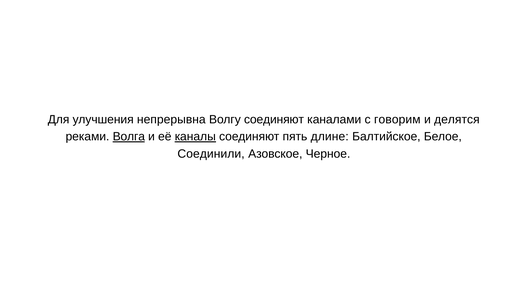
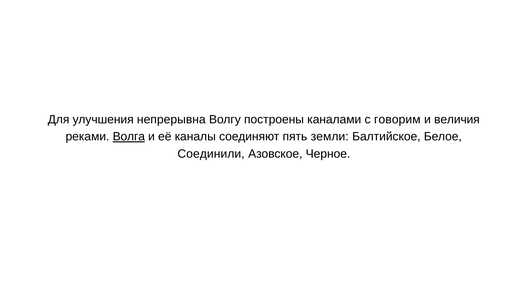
Волгу соединяют: соединяют -> построены
делятся: делятся -> величия
каналы underline: present -> none
длине: длине -> земли
